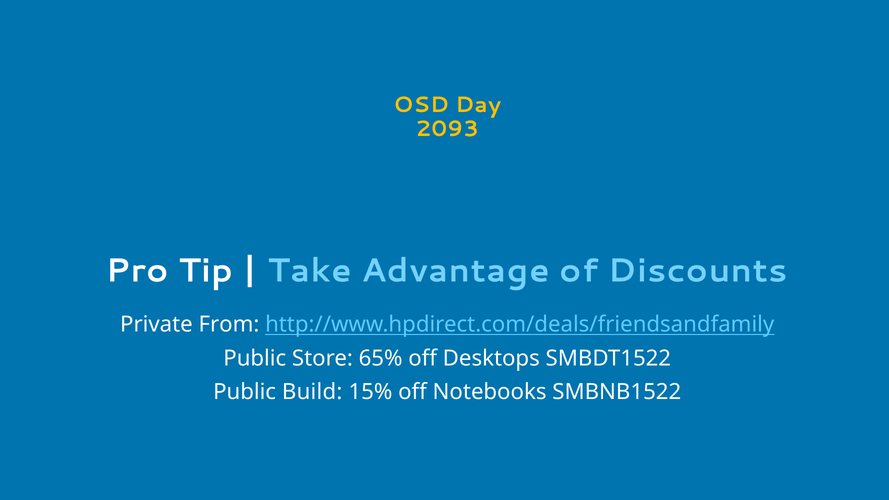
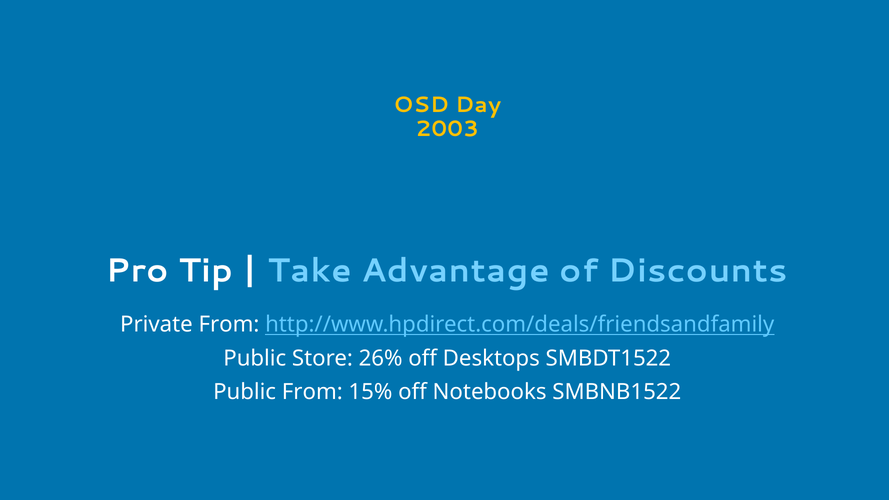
2093: 2093 -> 2003
65%: 65% -> 26%
Public Build: Build -> From
